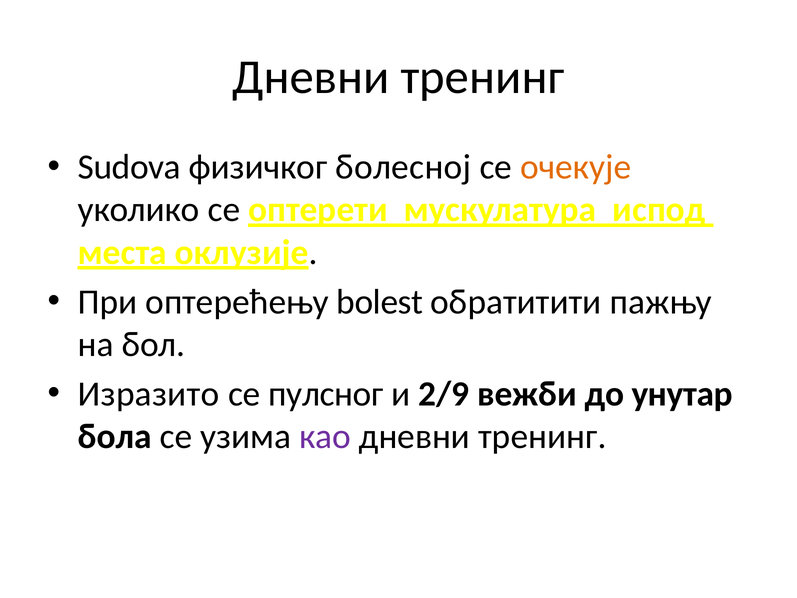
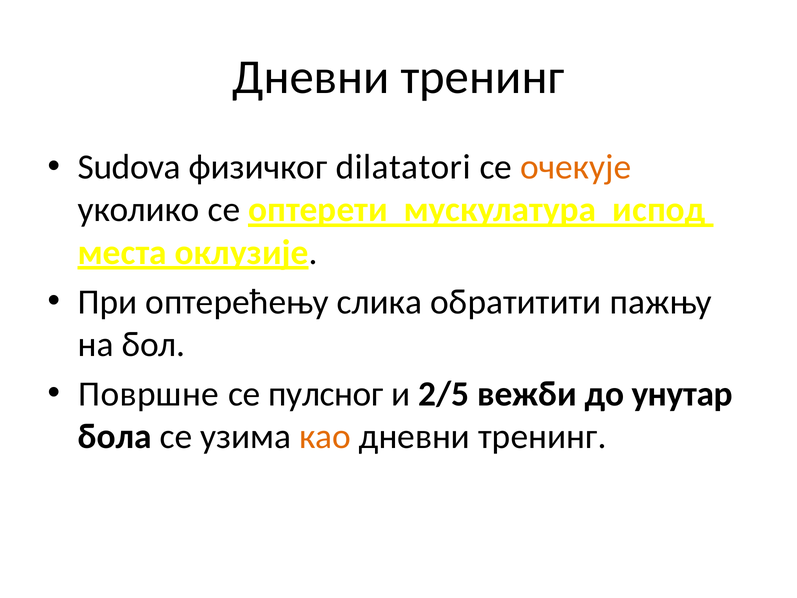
болесној: болесној -> dilatatori
bolest: bolest -> слика
Изразито: Изразито -> Површне
2/9: 2/9 -> 2/5
као colour: purple -> orange
